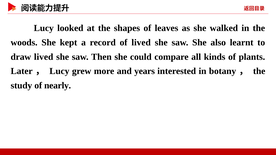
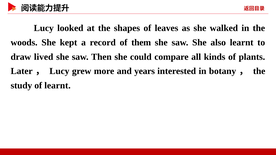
of lived: lived -> them
of nearly: nearly -> learnt
